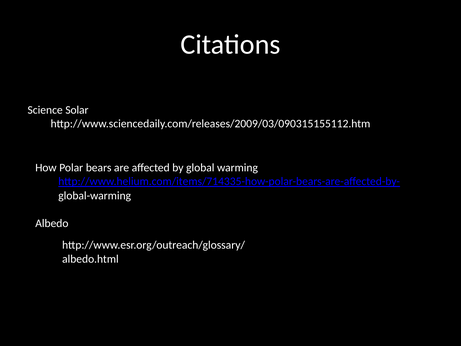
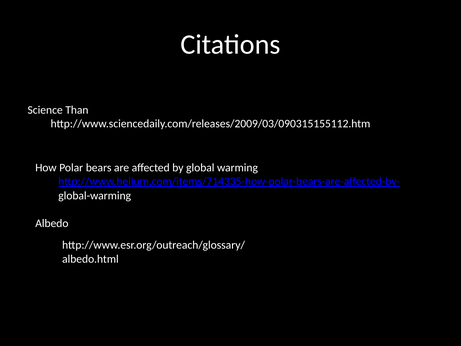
Solar: Solar -> Than
